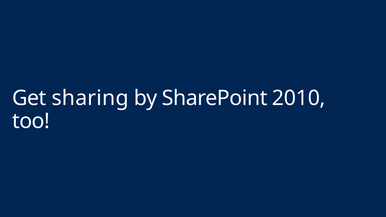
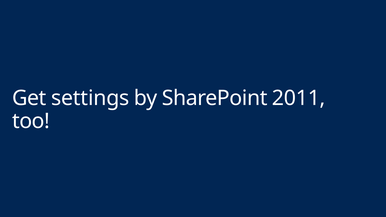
sharing: sharing -> settings
2010: 2010 -> 2011
